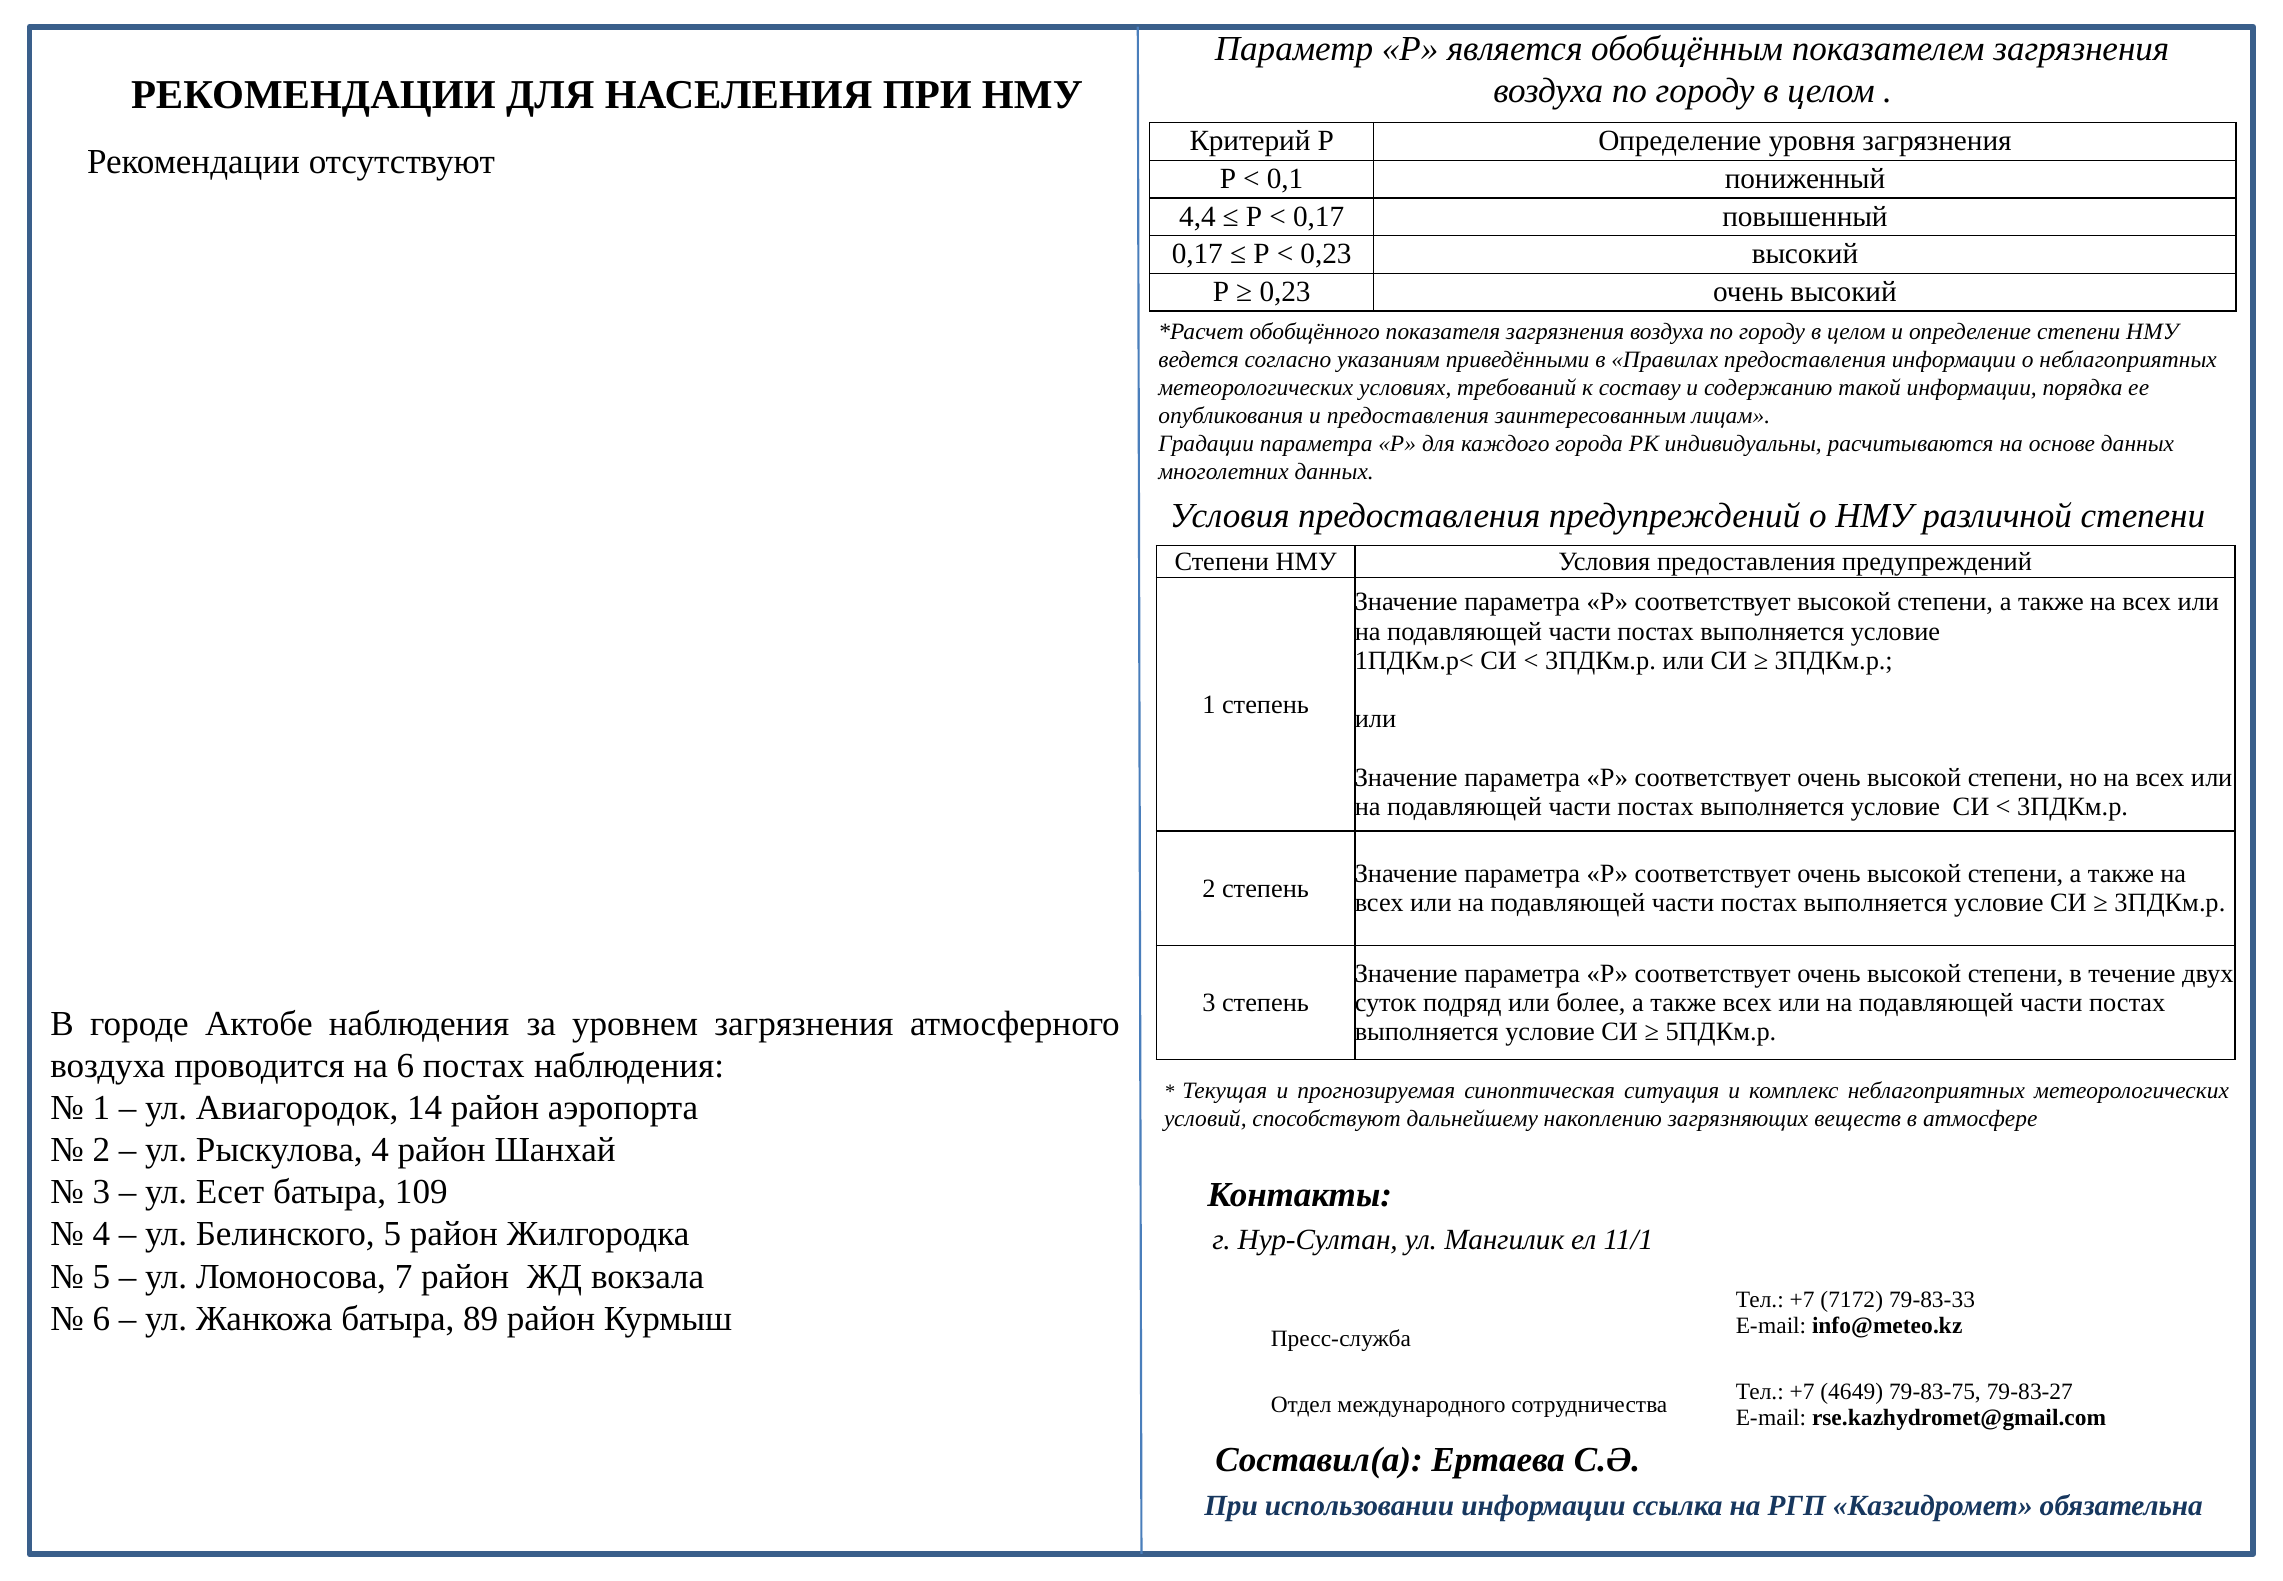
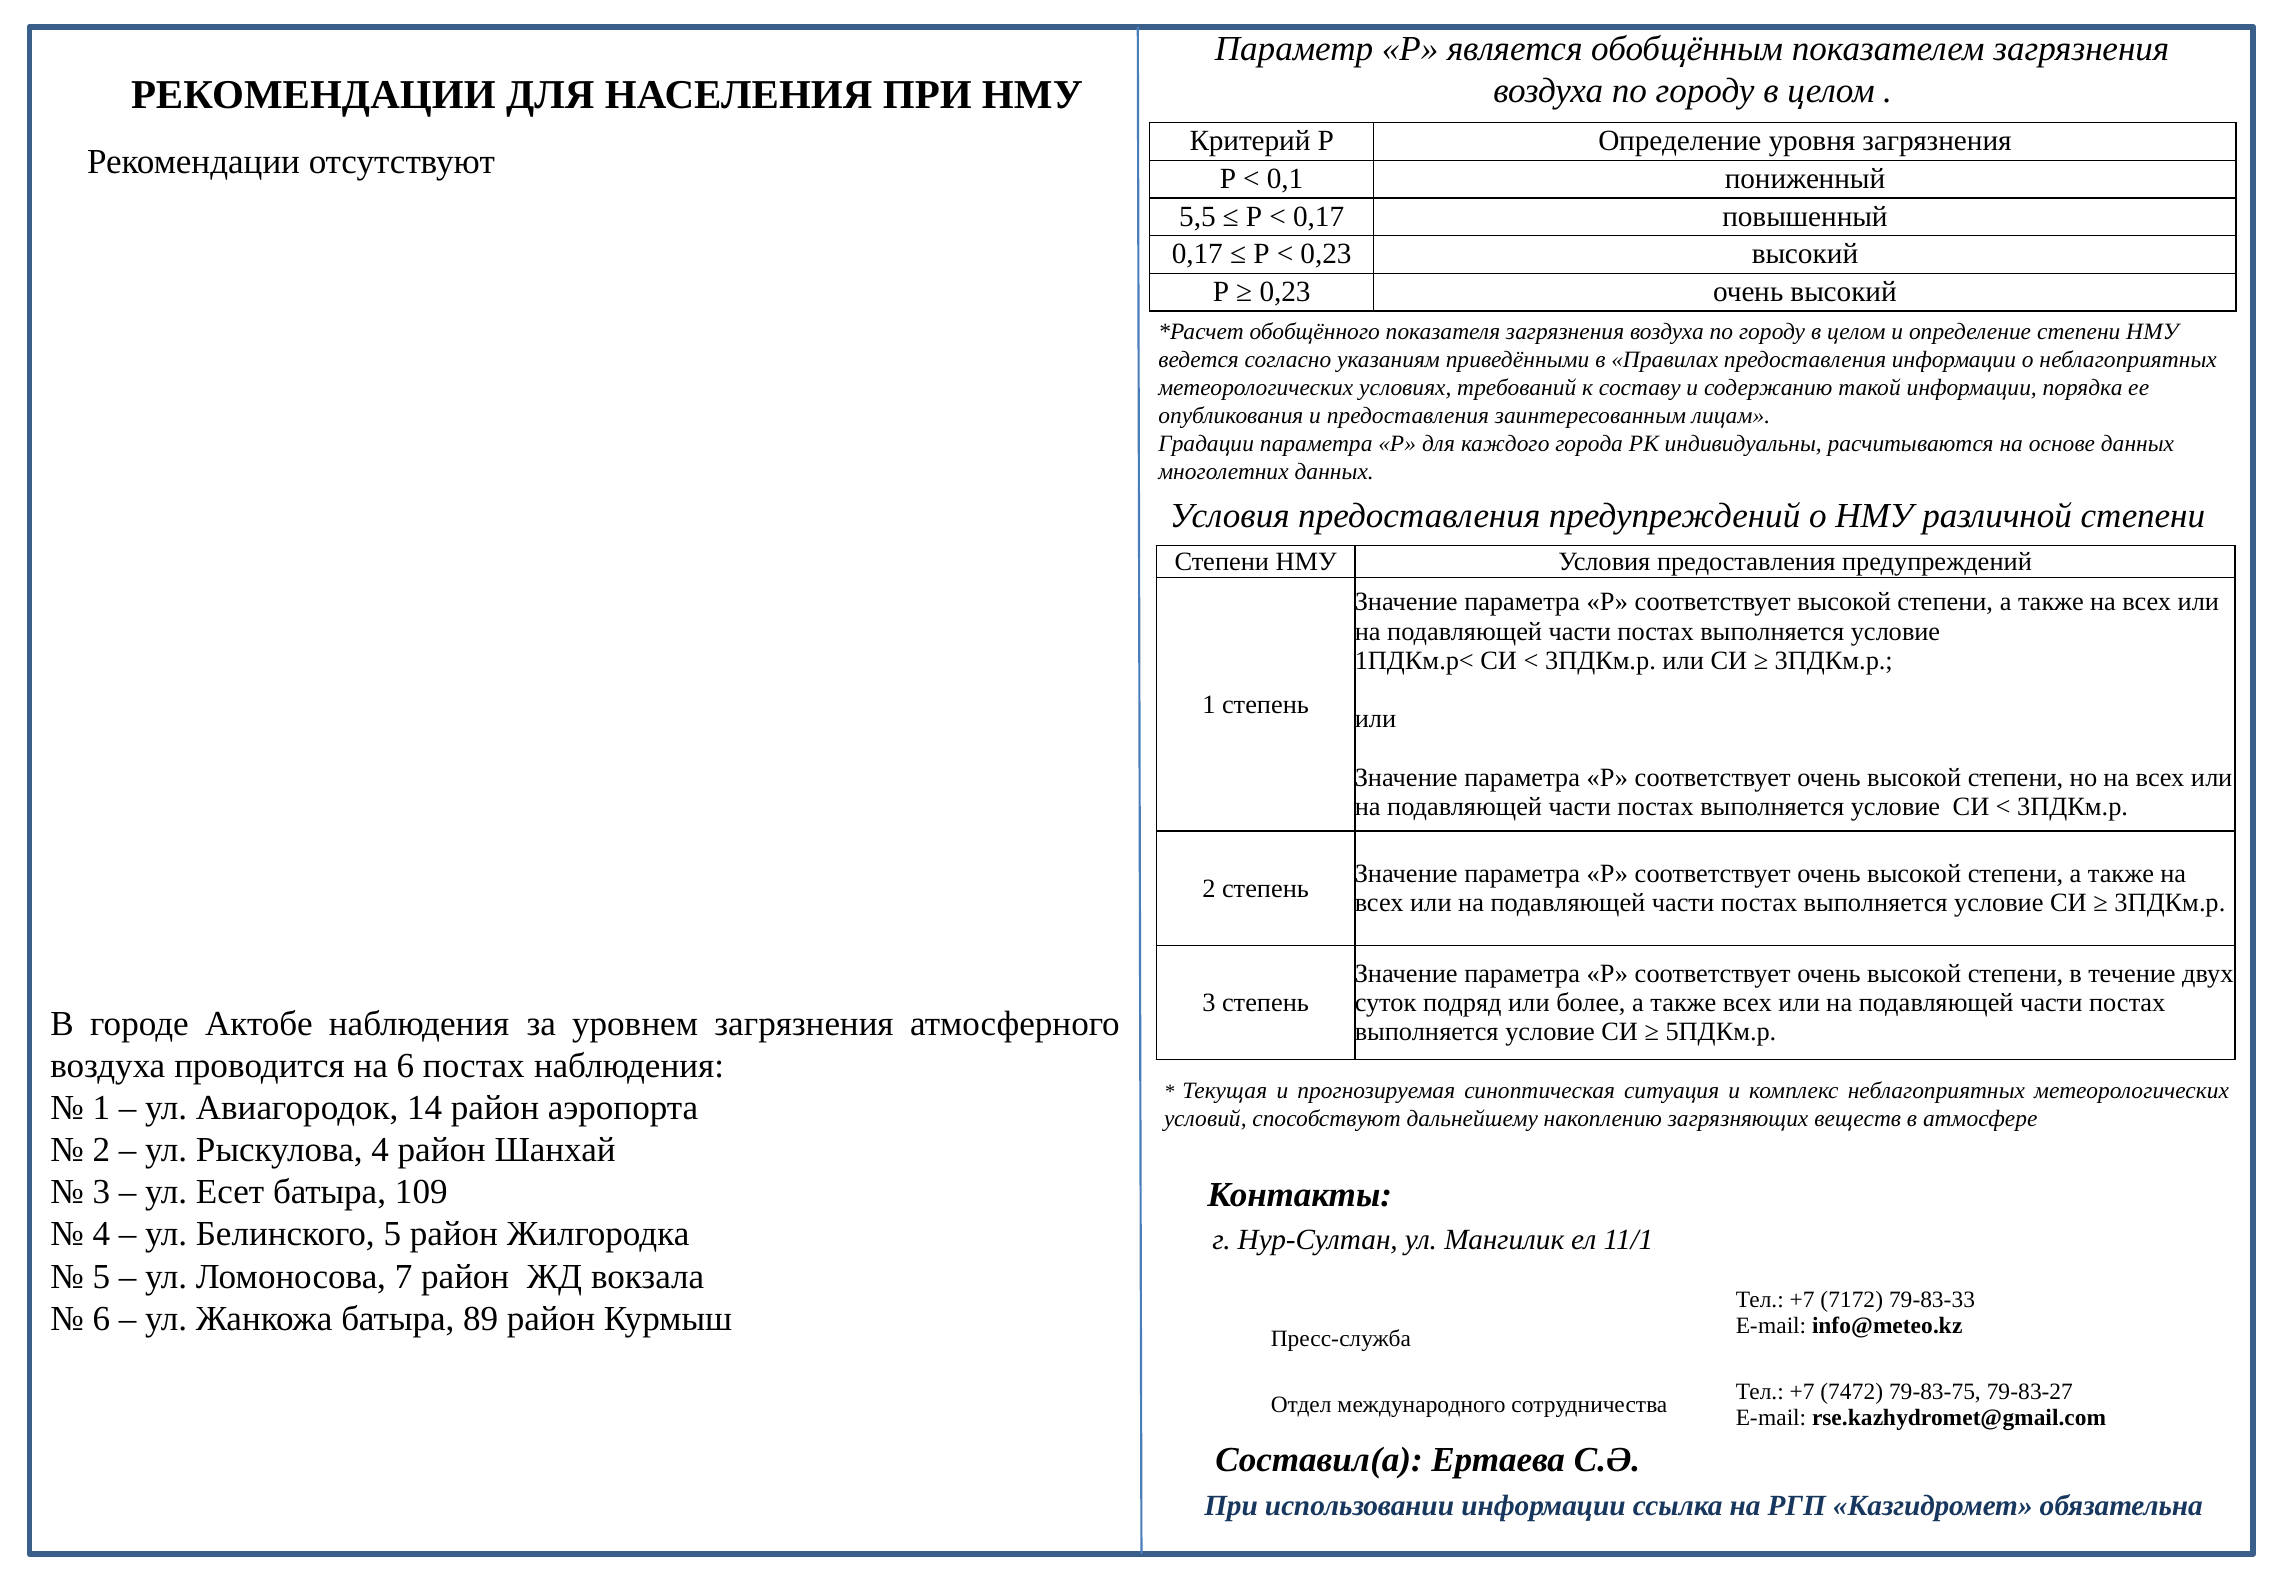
4,4: 4,4 -> 5,5
4649: 4649 -> 7472
